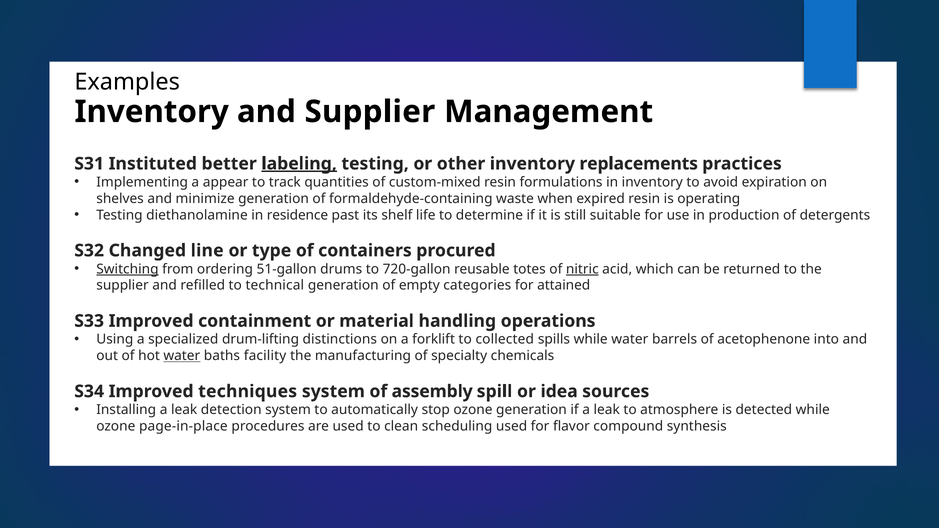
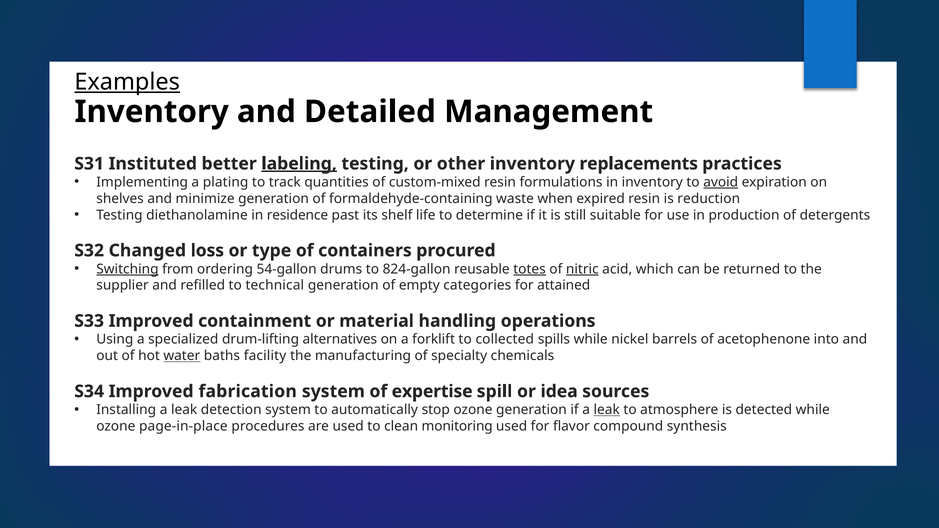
Examples underline: none -> present
and Supplier: Supplier -> Detailed
appear: appear -> plating
avoid underline: none -> present
operating: operating -> reduction
line: line -> loss
51-gallon: 51-gallon -> 54-gallon
720-gallon: 720-gallon -> 824-gallon
totes underline: none -> present
distinctions: distinctions -> alternatives
while water: water -> nickel
techniques: techniques -> fabrication
assembly: assembly -> expertise
leak at (607, 410) underline: none -> present
scheduling: scheduling -> monitoring
